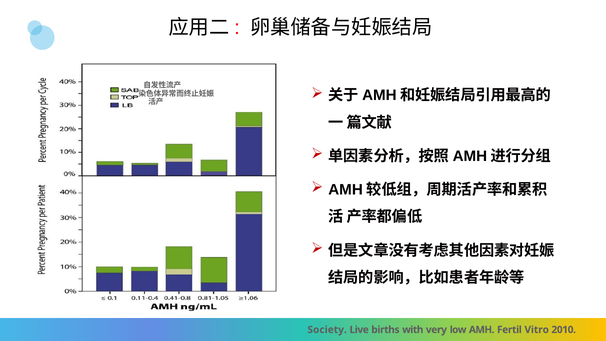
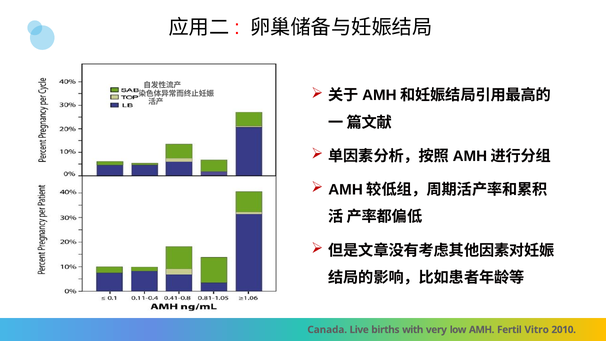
Society: Society -> Canada
